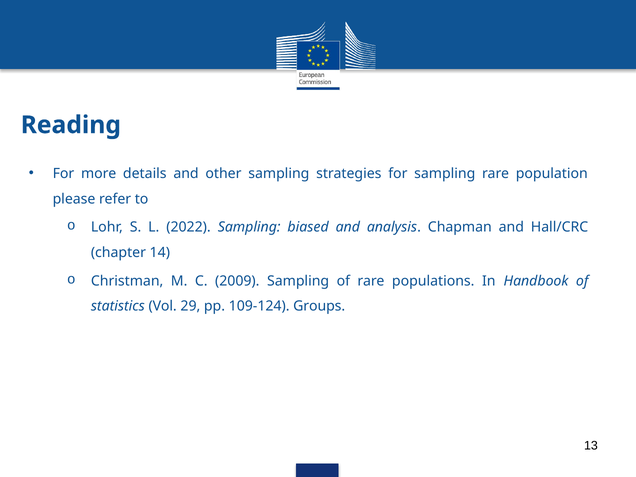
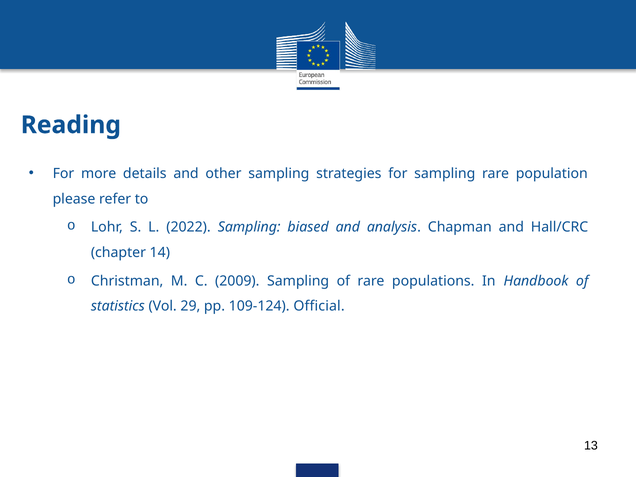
Groups: Groups -> Official
